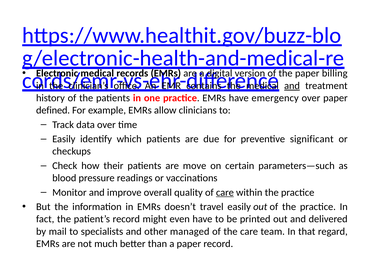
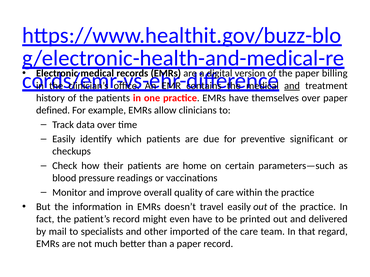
emergency: emergency -> themselves
move: move -> home
care at (225, 193) underline: present -> none
managed: managed -> imported
